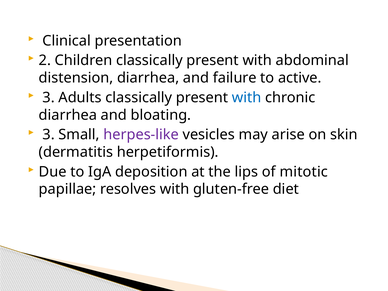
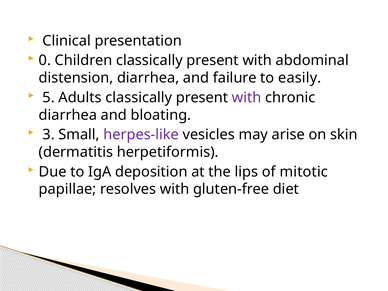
2: 2 -> 0
active: active -> easily
3 at (49, 97): 3 -> 5
with at (247, 97) colour: blue -> purple
